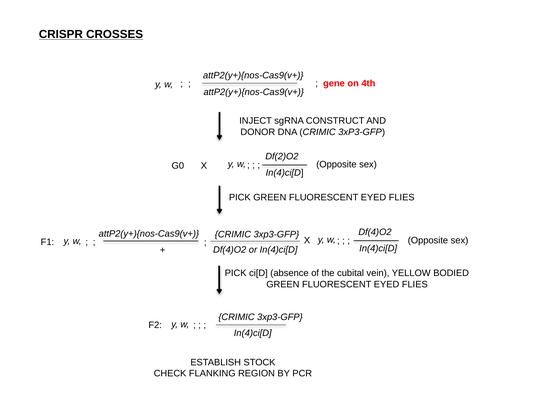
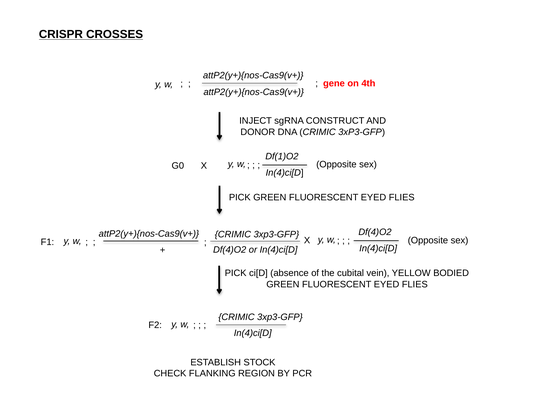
Df(2)O2: Df(2)O2 -> Df(1)O2
